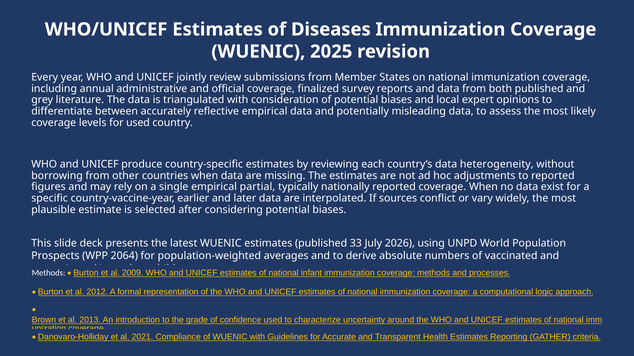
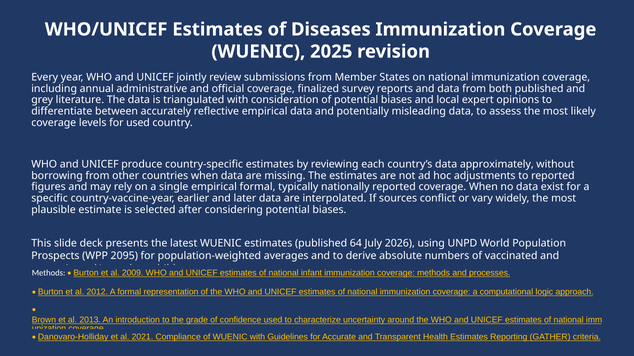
heterogeneity: heterogeneity -> approximately
empirical partial: partial -> formal
33: 33 -> 64
2064: 2064 -> 2095
